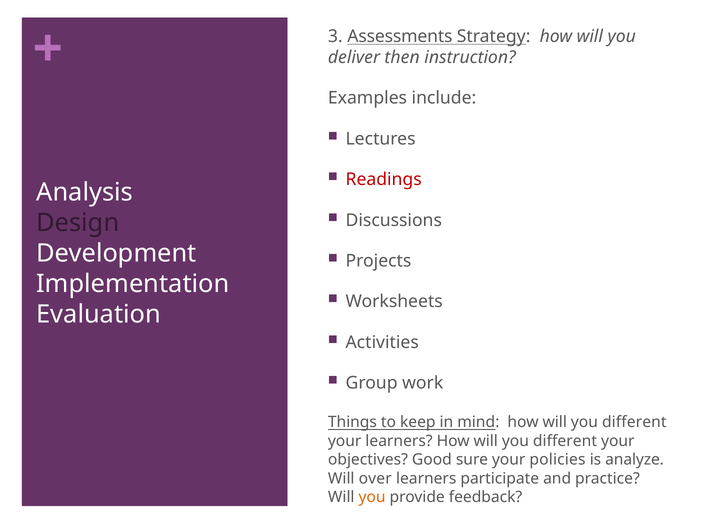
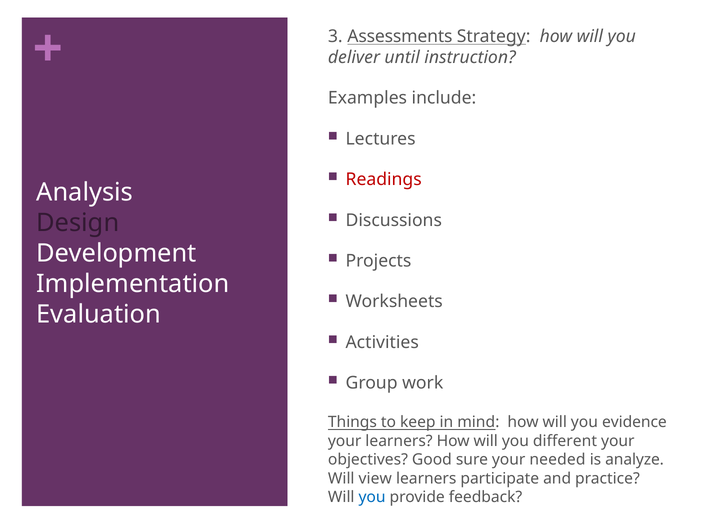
then: then -> until
different at (634, 422): different -> evidence
policies: policies -> needed
over: over -> view
you at (372, 497) colour: orange -> blue
